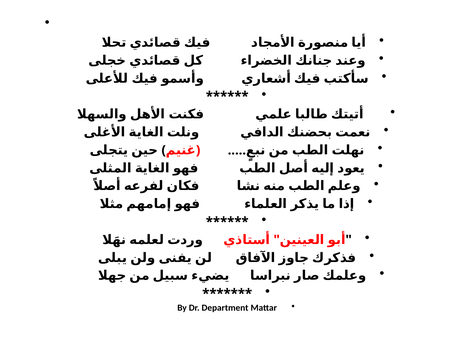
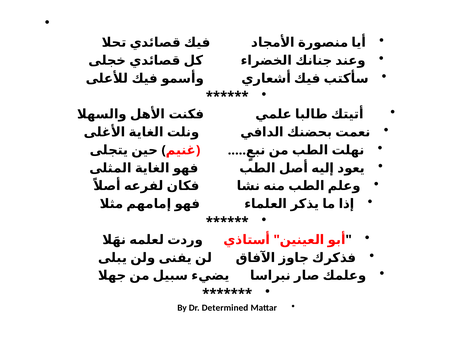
Department: Department -> Determined
